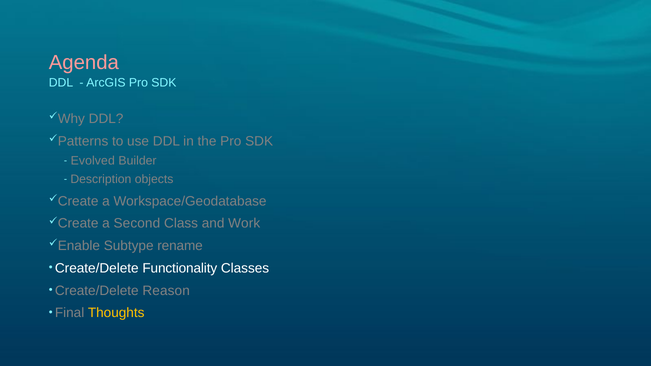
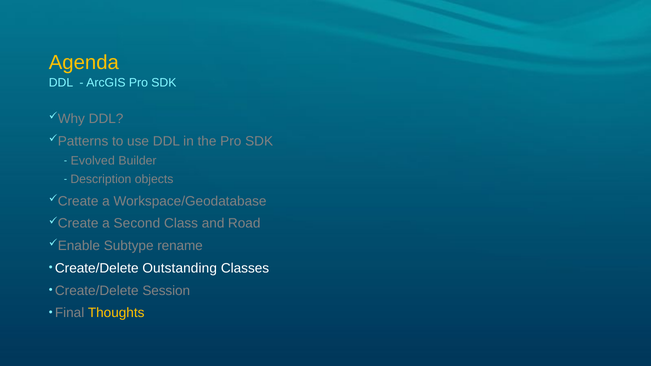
Agenda colour: pink -> yellow
Work: Work -> Road
Functionality: Functionality -> Outstanding
Reason: Reason -> Session
